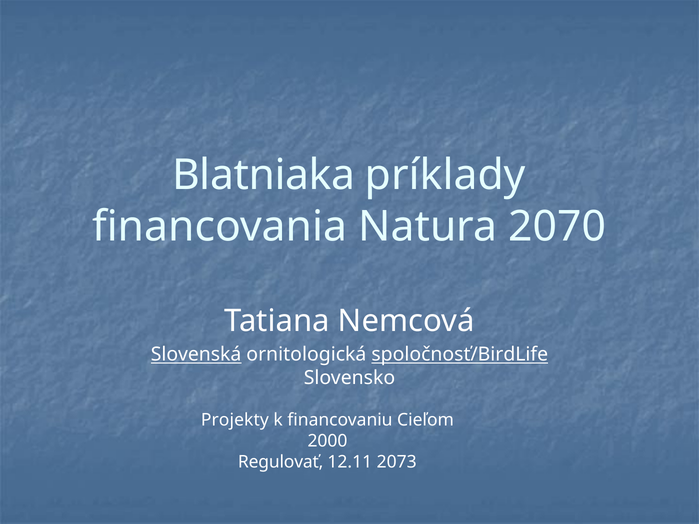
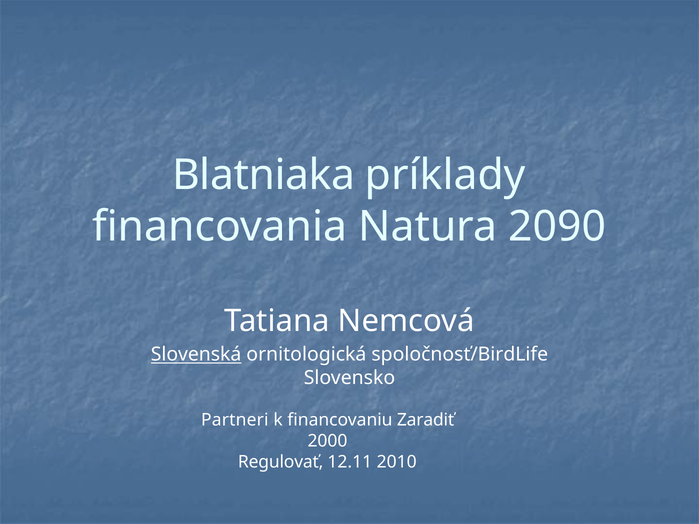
2070: 2070 -> 2090
spoločnosť/BirdLife underline: present -> none
Projekty: Projekty -> Partneri
Cieľom: Cieľom -> Zaradiť
2073: 2073 -> 2010
